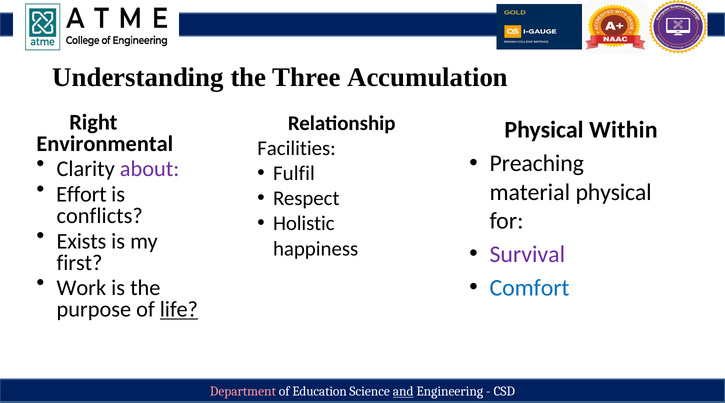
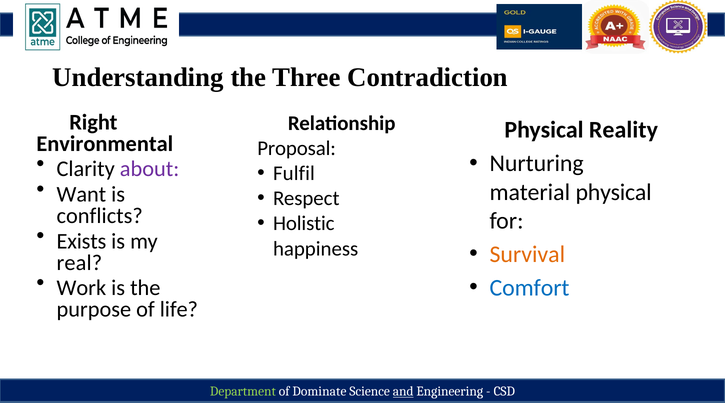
Accumulation: Accumulation -> Contradiction
Within: Within -> Reality
Facilities: Facilities -> Proposal
Preaching: Preaching -> Nurturing
Effort: Effort -> Want
Survival colour: purple -> orange
first: first -> real
life underline: present -> none
Department colour: pink -> light green
Education: Education -> Dominate
